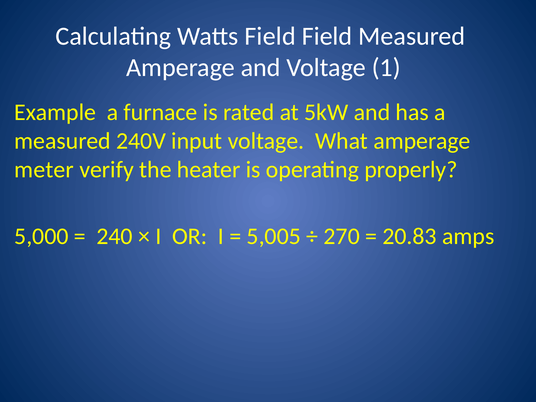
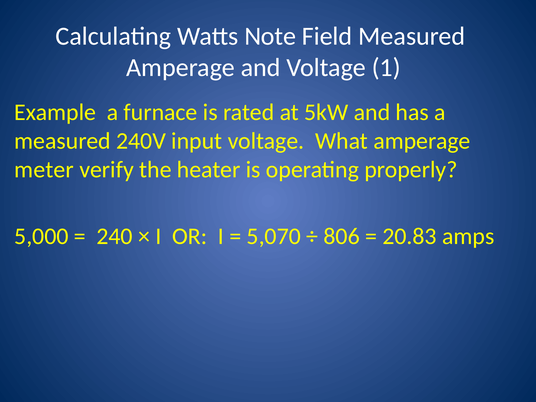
Watts Field: Field -> Note
5,005: 5,005 -> 5,070
270: 270 -> 806
